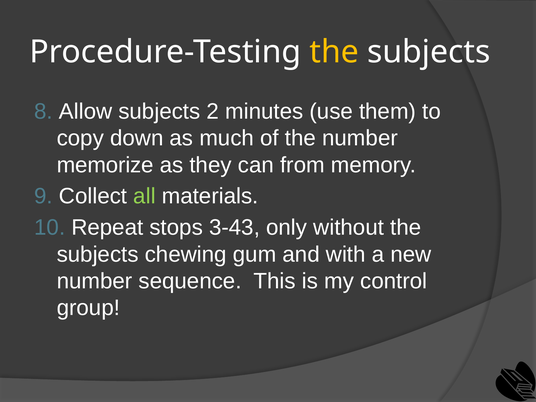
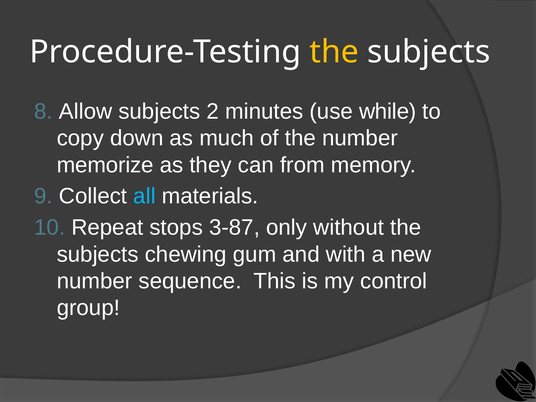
them: them -> while
all colour: light green -> light blue
3-43: 3-43 -> 3-87
